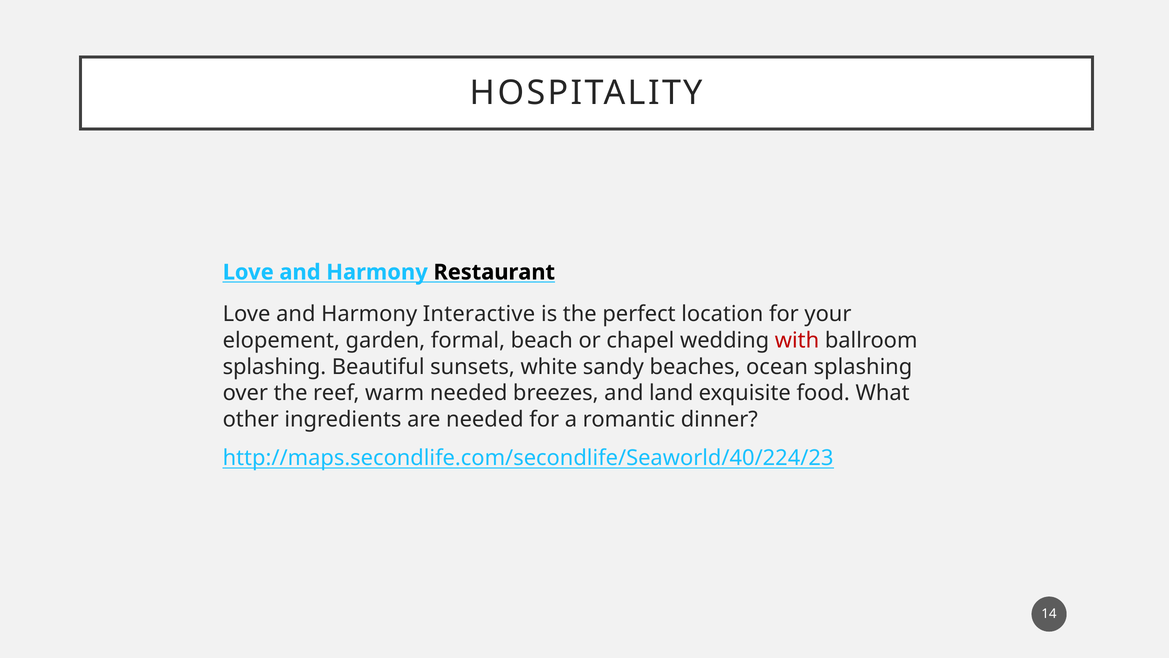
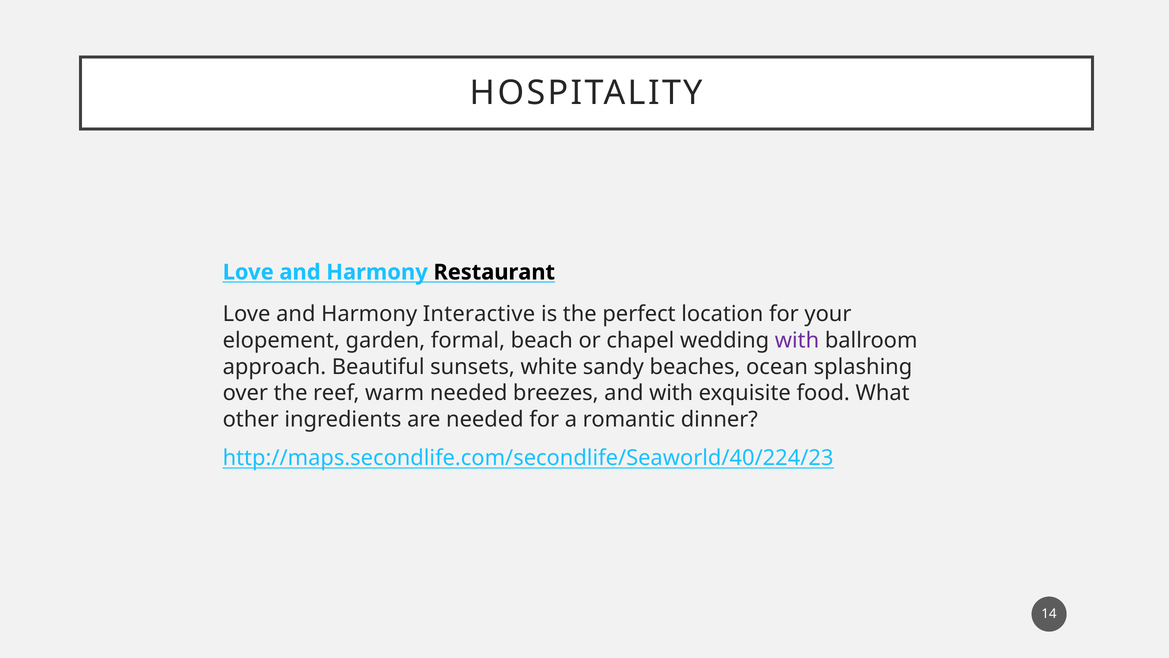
with at (797, 340) colour: red -> purple
splashing at (274, 367): splashing -> approach
and land: land -> with
